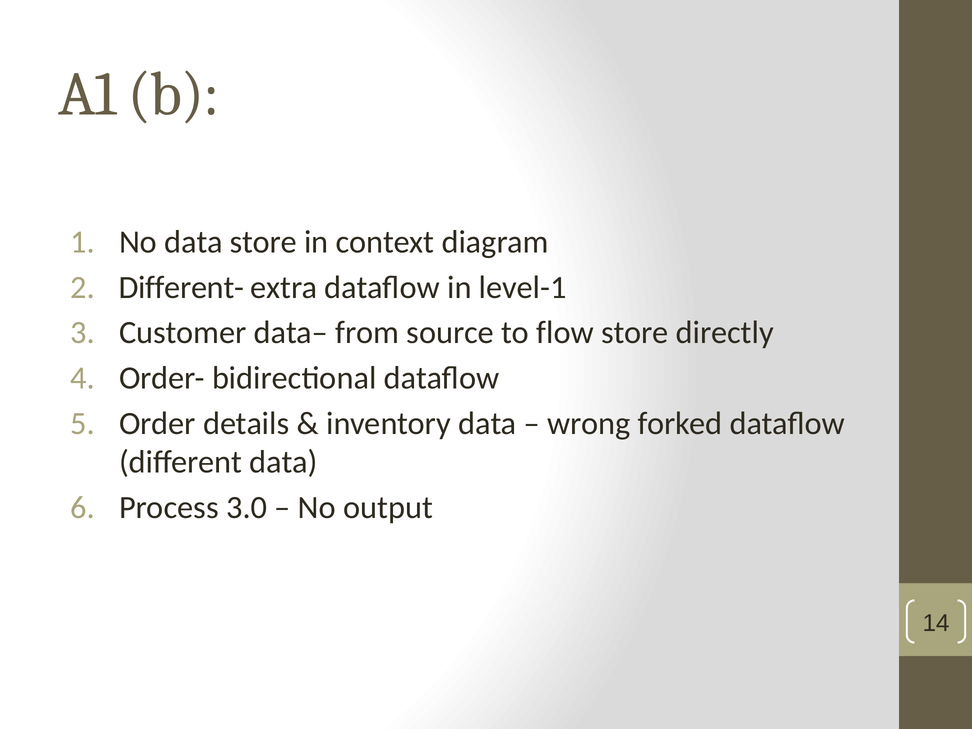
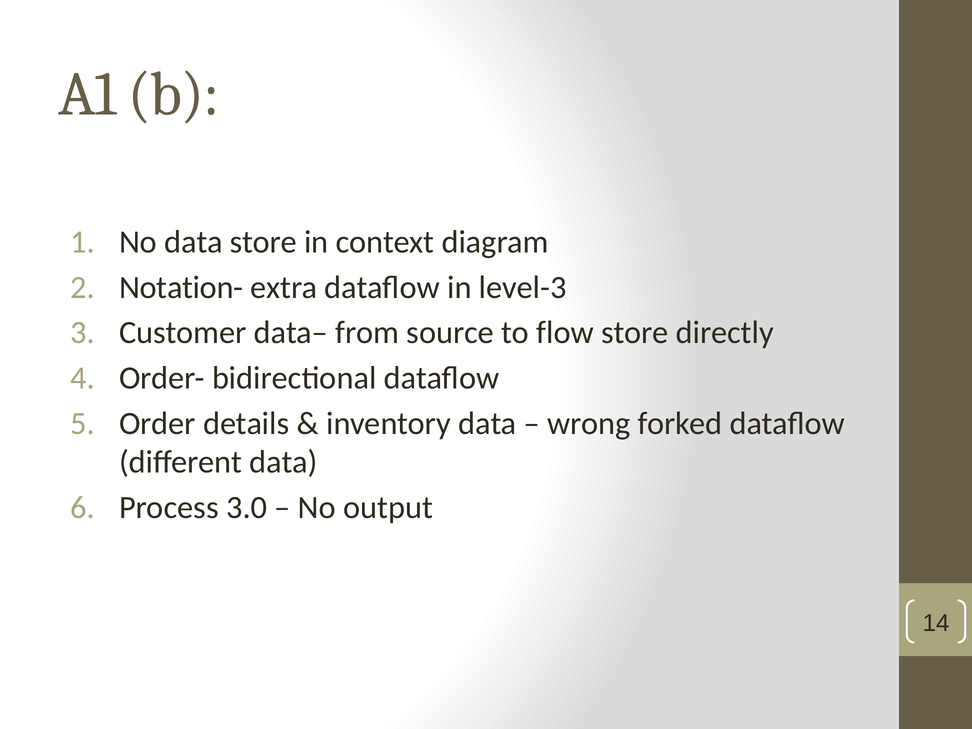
Different-: Different- -> Notation-
level-1: level-1 -> level-3
